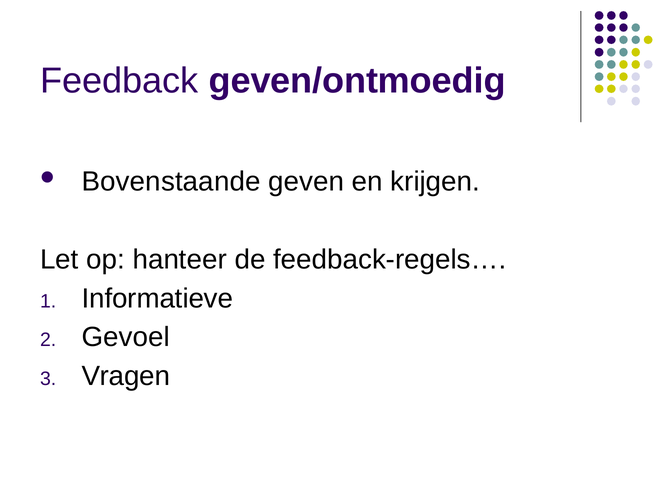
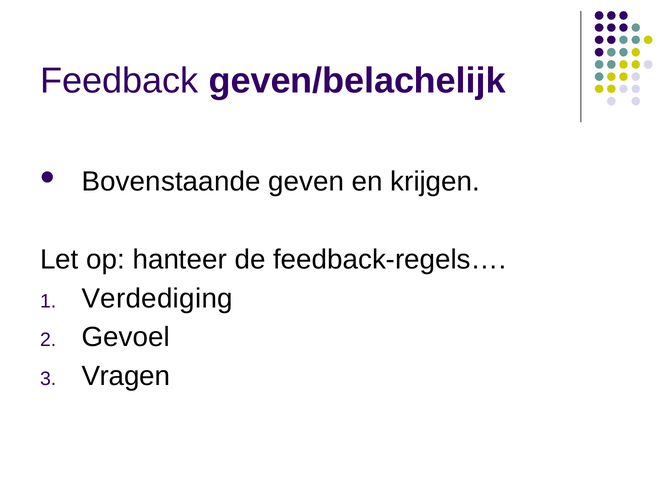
geven/ontmoedig: geven/ontmoedig -> geven/belachelijk
Informatieve: Informatieve -> Verdediging
